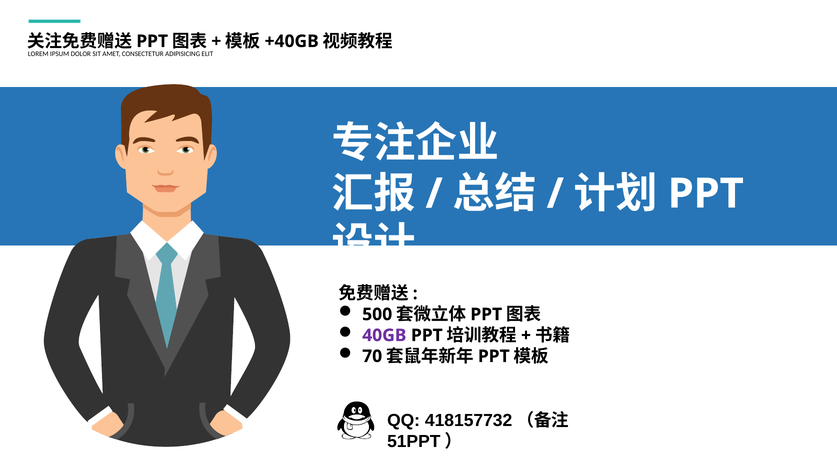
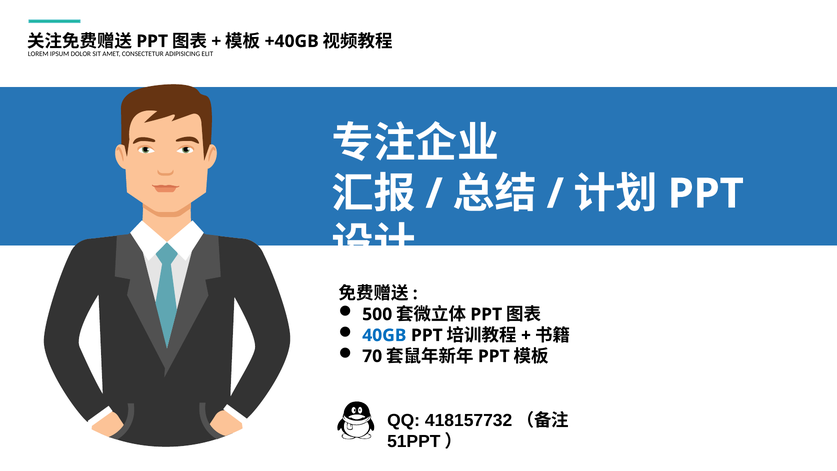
40GB colour: purple -> blue
